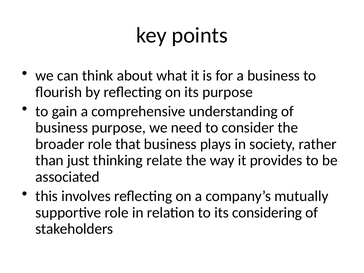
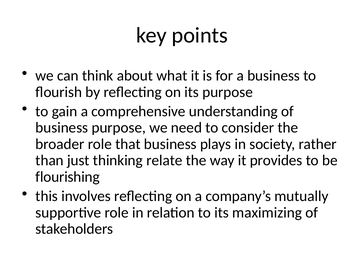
associated: associated -> flourishing
considering: considering -> maximizing
